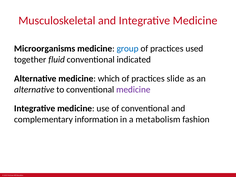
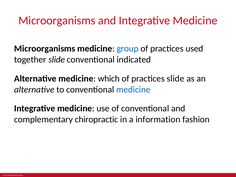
Musculoskeletal at (57, 21): Musculoskeletal -> Microorganisms
together fluid: fluid -> slide
medicine at (133, 90) colour: purple -> blue
information: information -> chiropractic
metabolism: metabolism -> information
